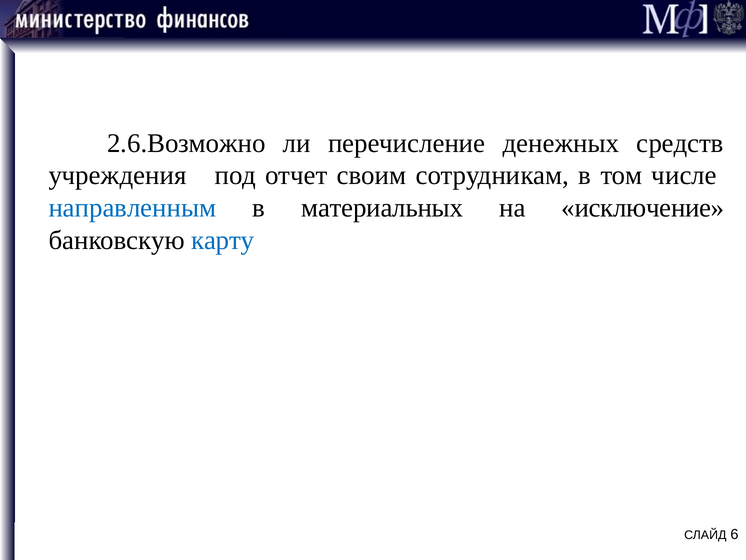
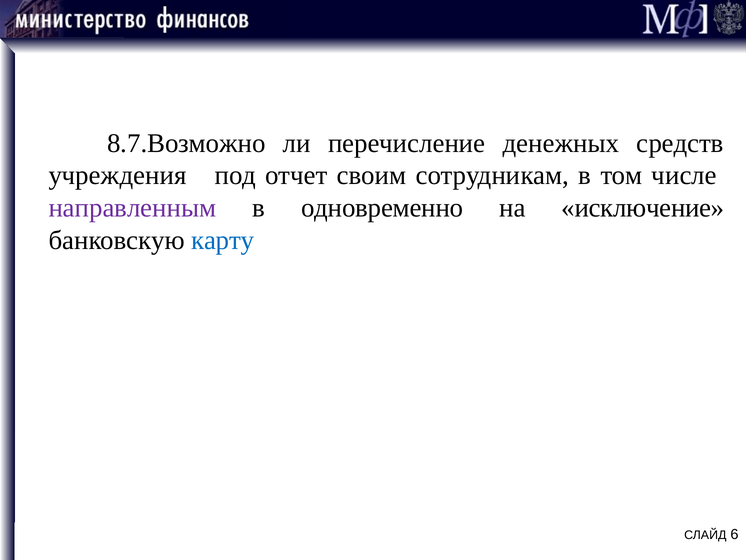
2.6.Возможно: 2.6.Возможно -> 8.7.Возможно
направленным colour: blue -> purple
материальных: материальных -> одновременно
